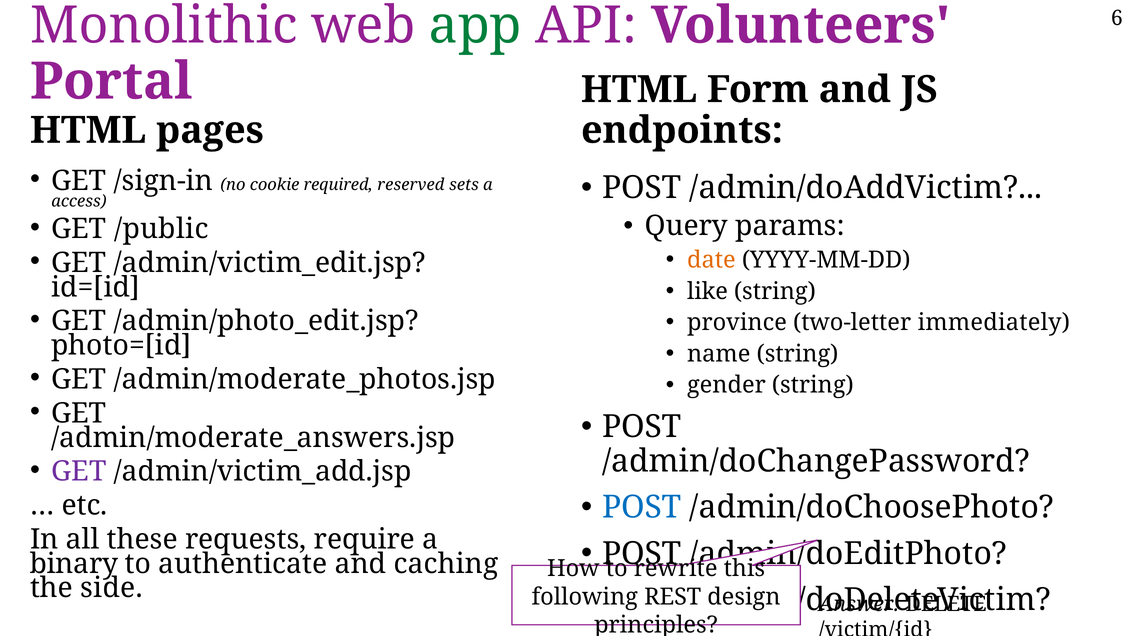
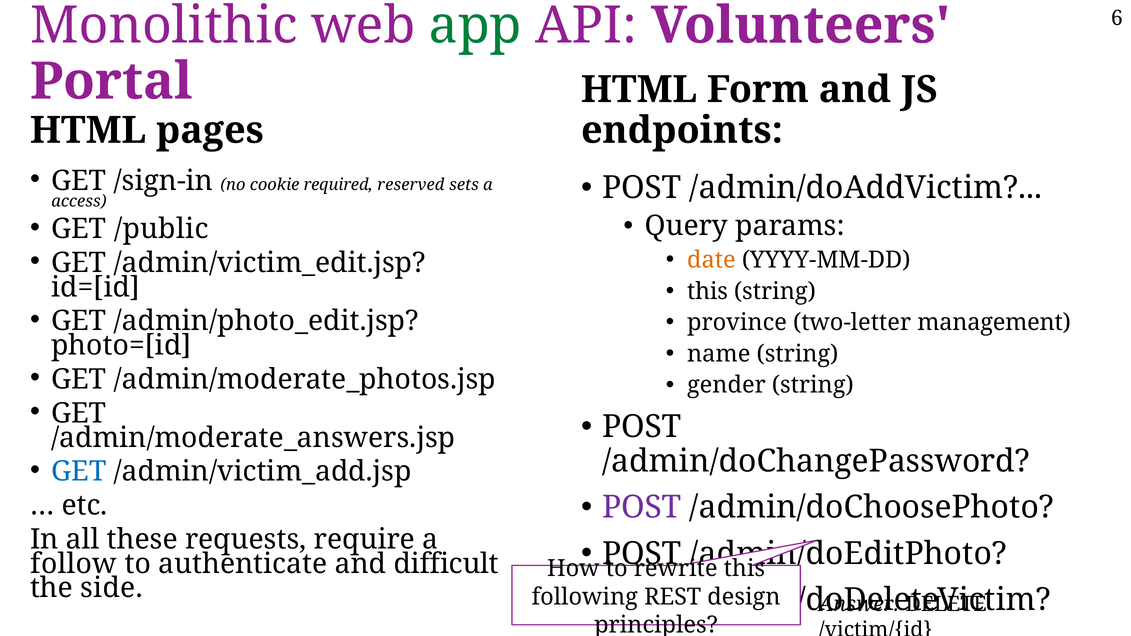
like at (708, 291): like -> this
immediately: immediately -> management
GET at (79, 472) colour: purple -> blue
POST at (642, 508) colour: blue -> purple
binary: binary -> follow
caching: caching -> difficult
